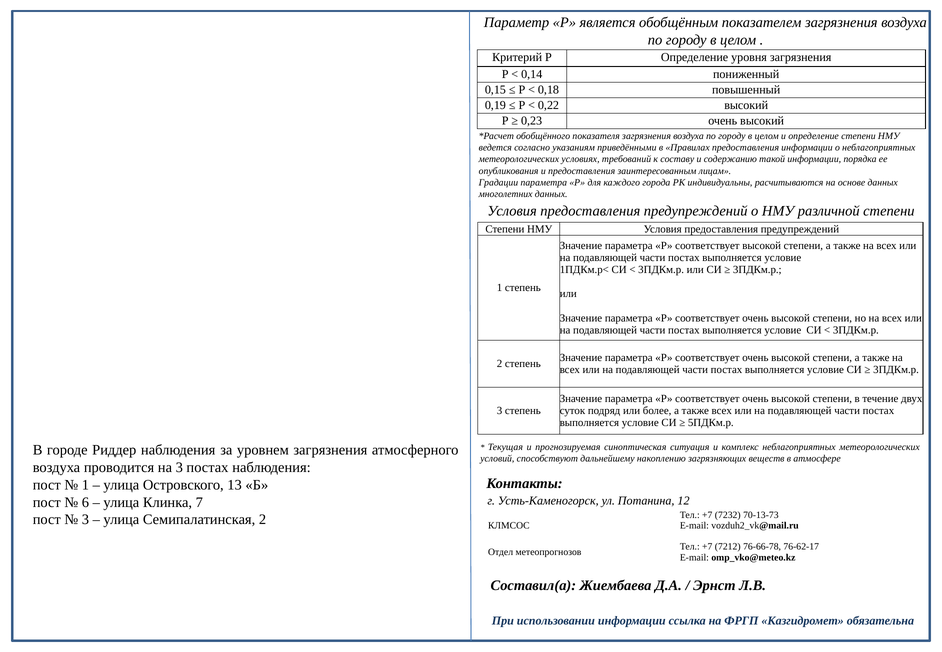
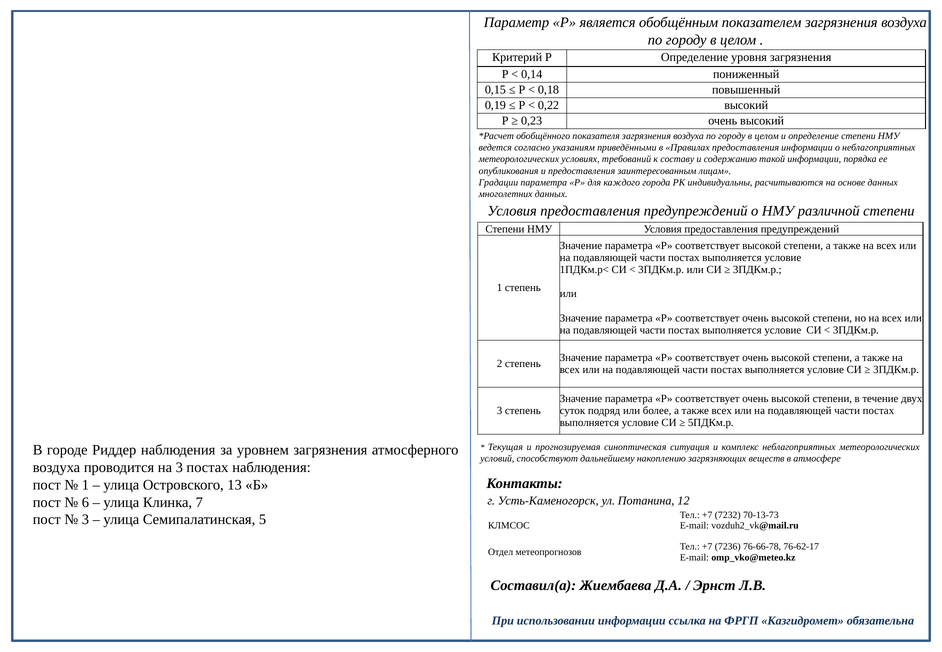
Семипалатинская 2: 2 -> 5
7212: 7212 -> 7236
